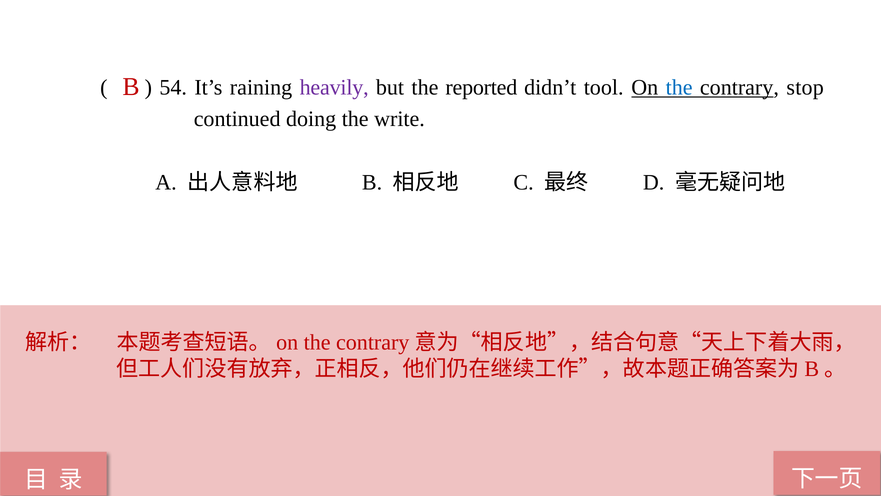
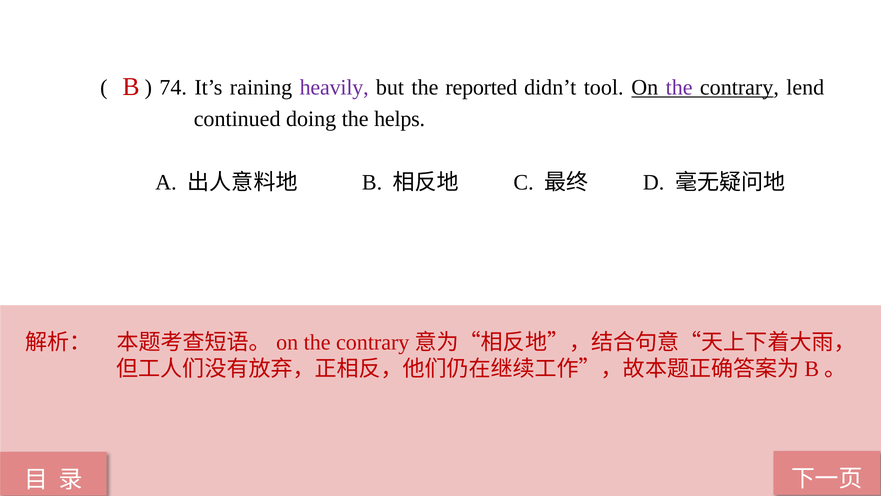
54: 54 -> 74
the at (679, 87) colour: blue -> purple
stop: stop -> lend
write: write -> helps
